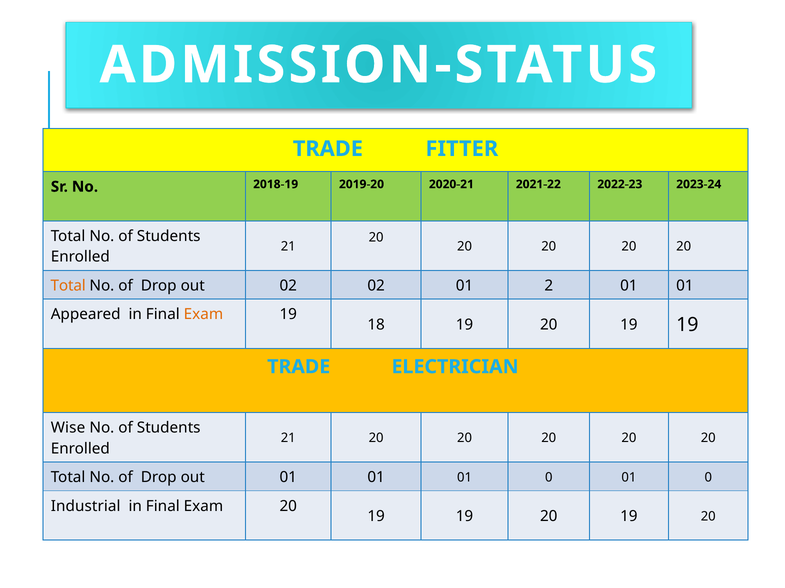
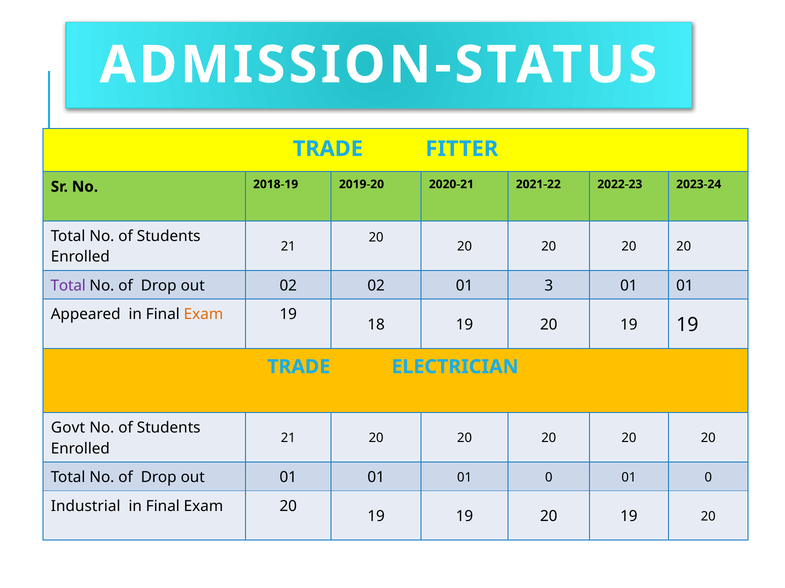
Total at (68, 286) colour: orange -> purple
2: 2 -> 3
Wise: Wise -> Govt
